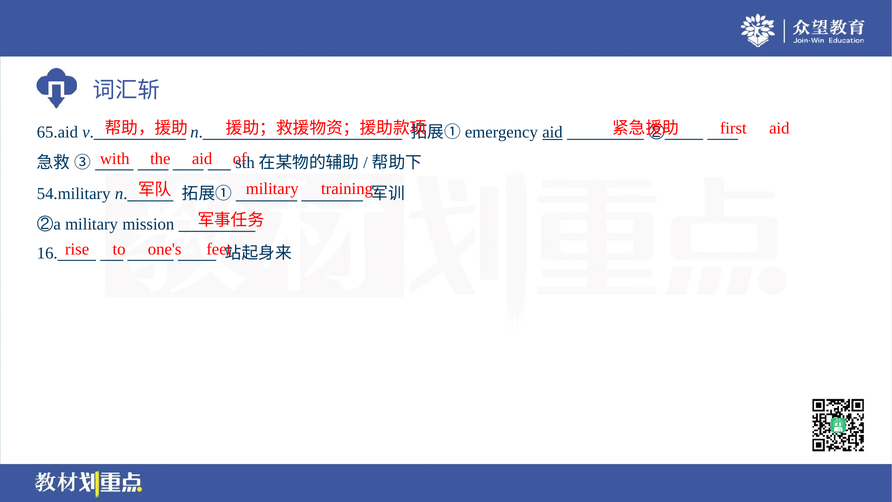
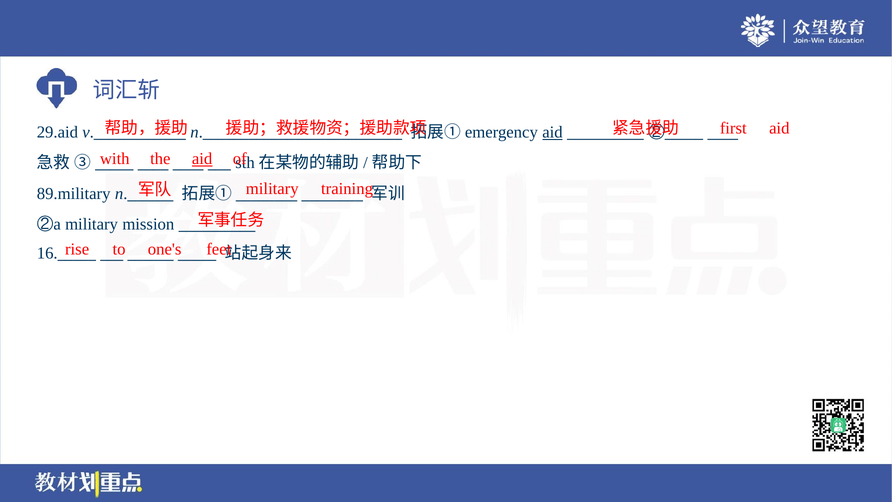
65.aid: 65.aid -> 29.aid
aid at (202, 159) underline: none -> present
54.military: 54.military -> 89.military
